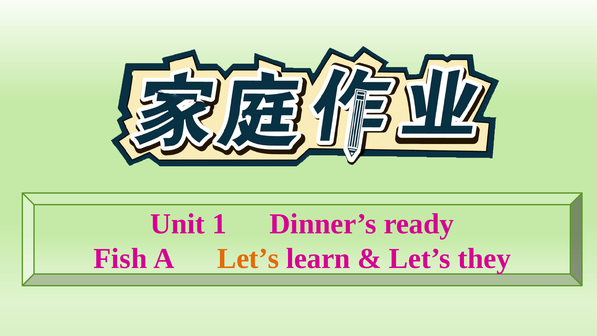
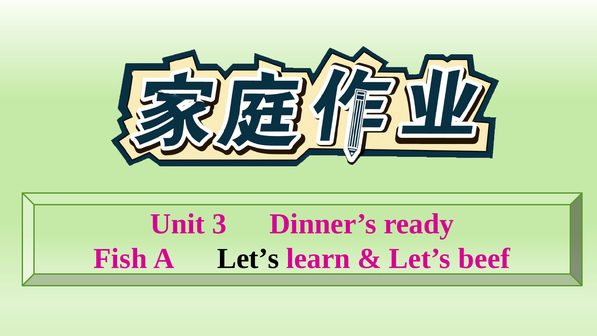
1: 1 -> 3
Let’s at (248, 259) colour: orange -> black
they: they -> beef
